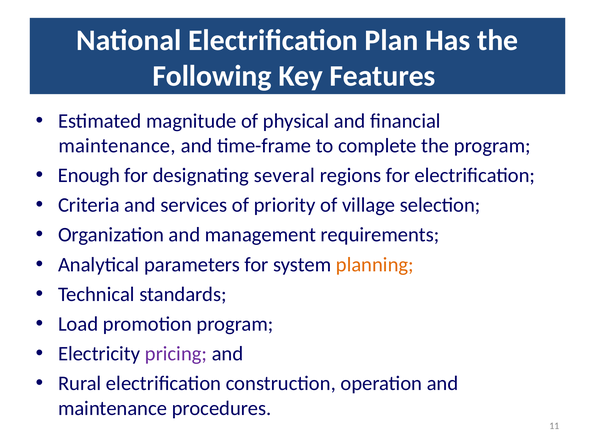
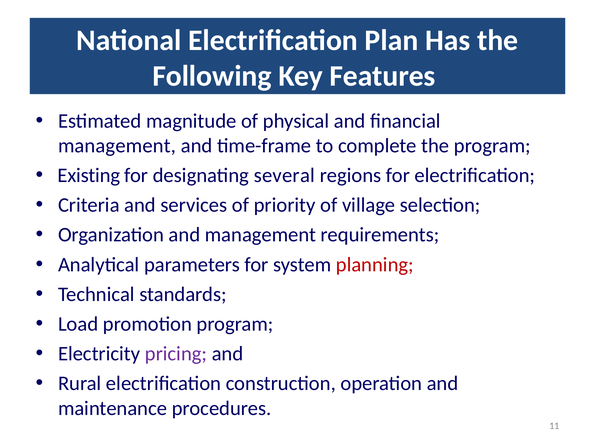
maintenance at (117, 146): maintenance -> management
Enough: Enough -> Existing
planning colour: orange -> red
